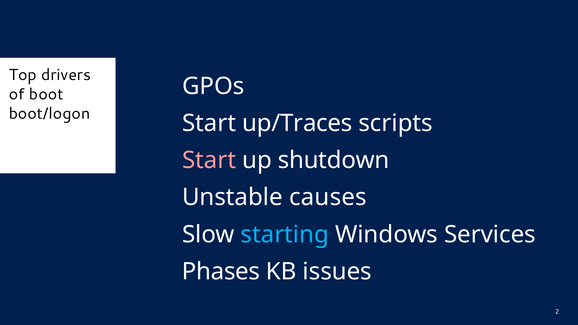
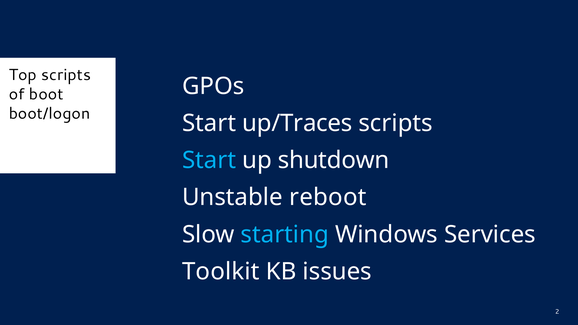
Top drivers: drivers -> scripts
Start at (209, 160) colour: pink -> light blue
causes: causes -> reboot
Phases: Phases -> Toolkit
